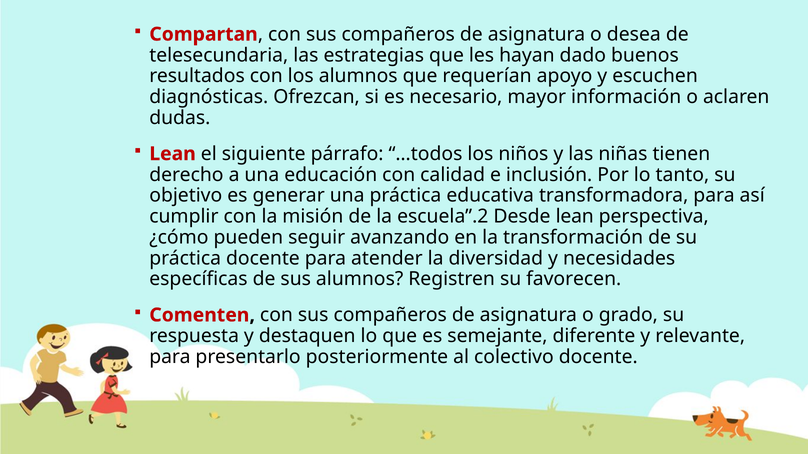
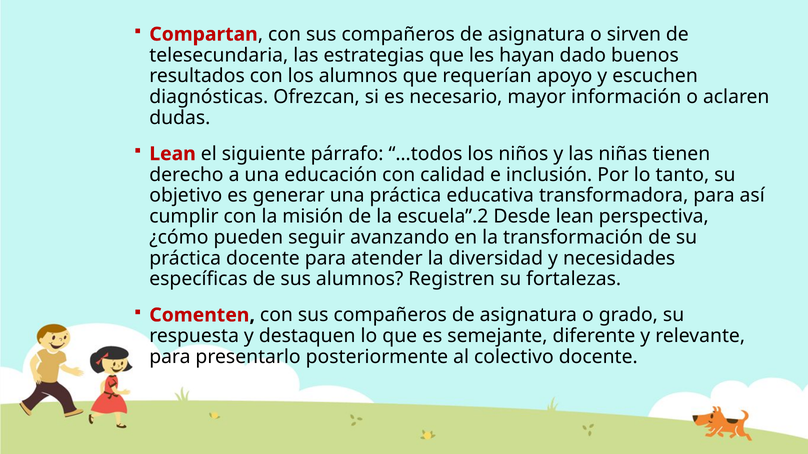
desea: desea -> sirven
favorecen: favorecen -> fortalezas
